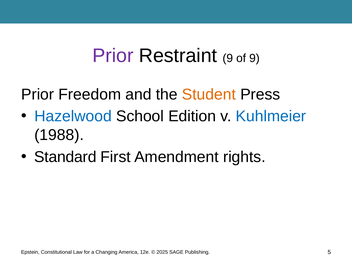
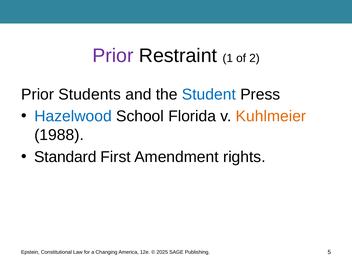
Restraint 9: 9 -> 1
of 9: 9 -> 2
Freedom: Freedom -> Students
Student colour: orange -> blue
Edition: Edition -> Florida
Kuhlmeier colour: blue -> orange
